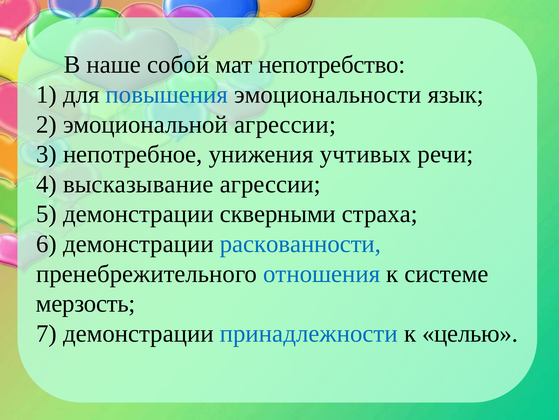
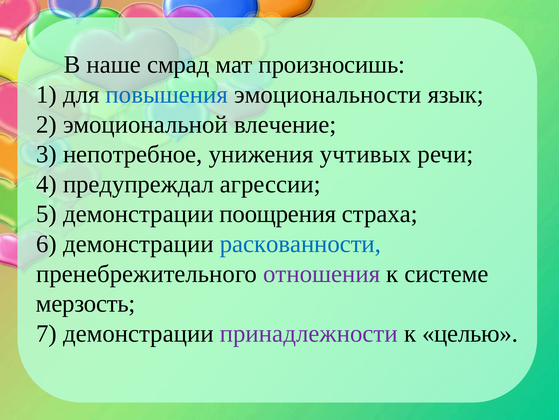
собой: собой -> смрад
непотребство: непотребство -> произносишь
эмоциональной агрессии: агрессии -> влечение
высказывание: высказывание -> предупреждал
скверными: скверными -> поощрения
отношения colour: blue -> purple
принадлежности colour: blue -> purple
